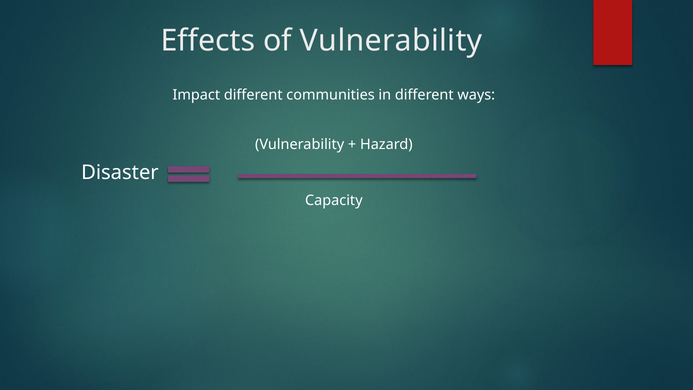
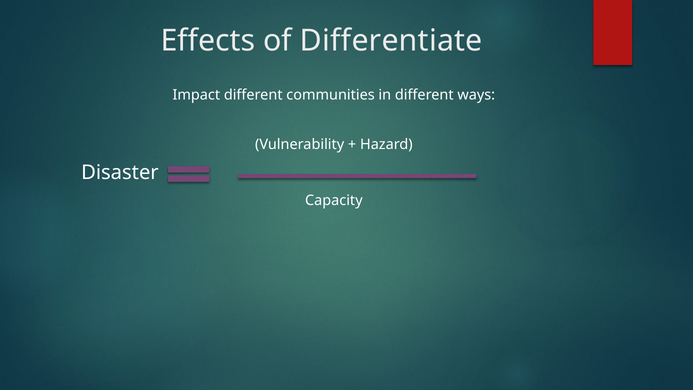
of Vulnerability: Vulnerability -> Differentiate
